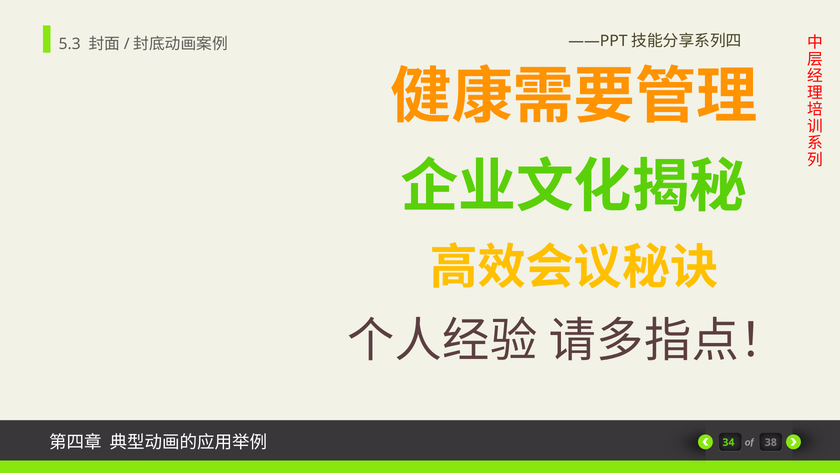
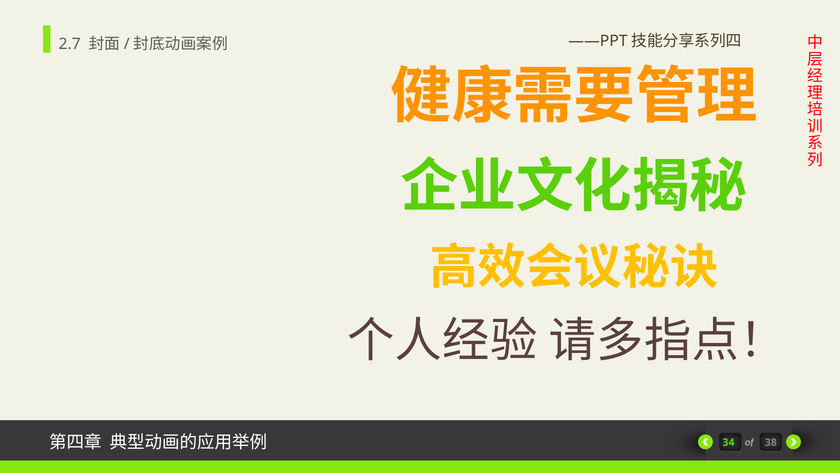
5.3: 5.3 -> 2.7
